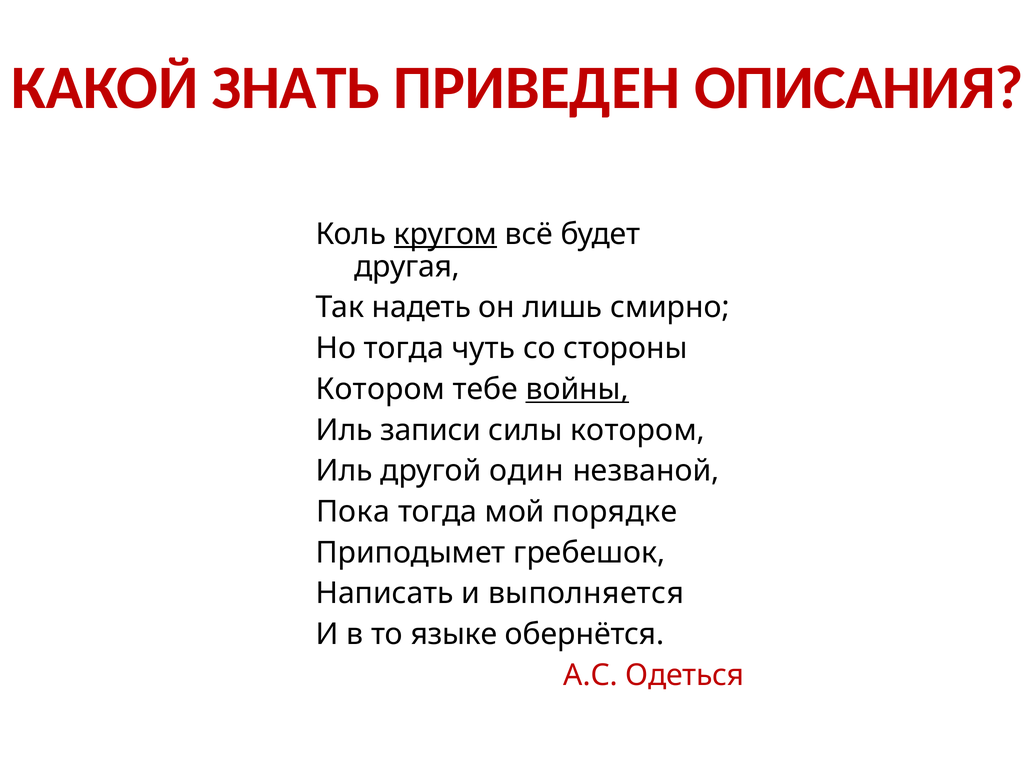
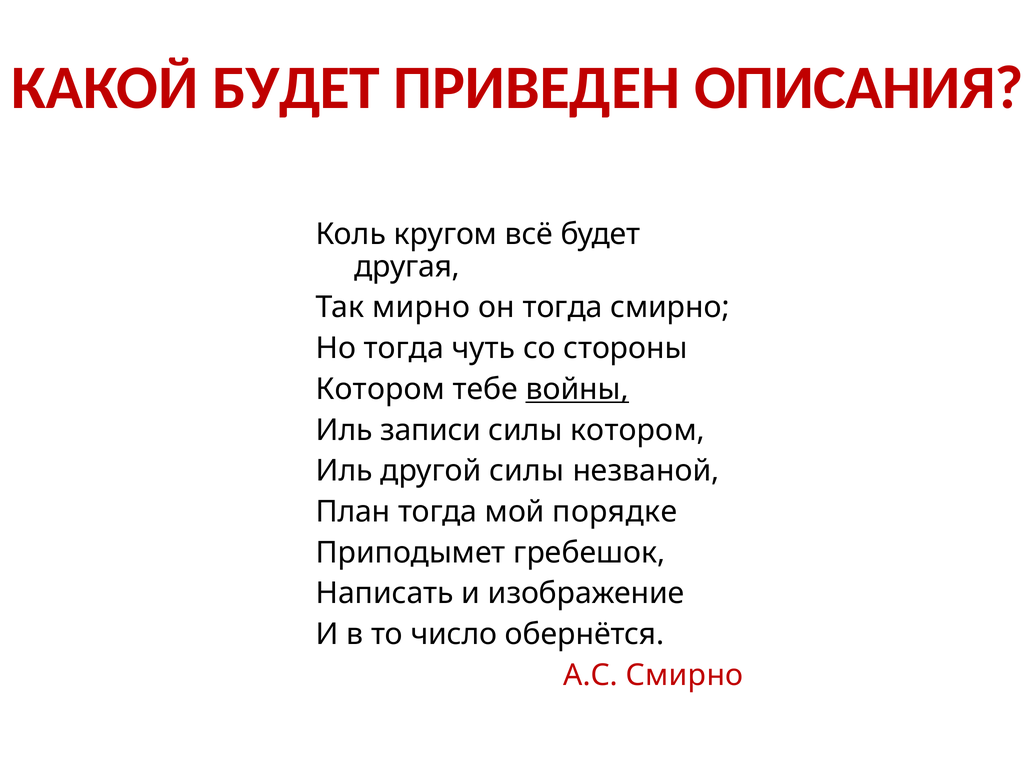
КАКОЙ ЗНАТЬ: ЗНАТЬ -> БУДЕТ
кругом underline: present -> none
надеть: надеть -> мирно
он лишь: лишь -> тогда
другой один: один -> силы
Пока: Пока -> План
выполняется: выполняется -> изображение
языке: языке -> число
А.С Одеться: Одеться -> Смирно
